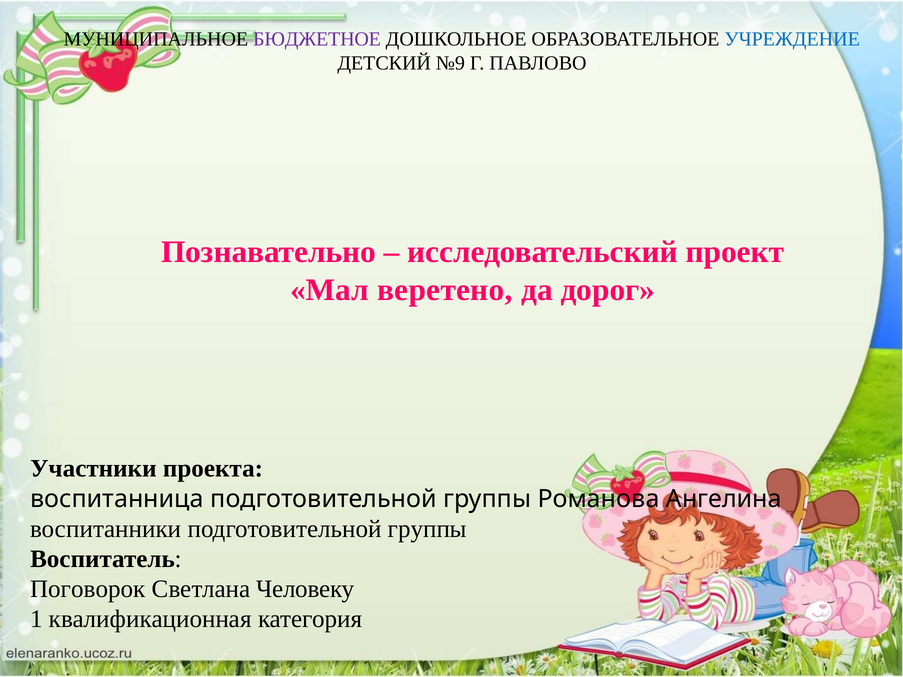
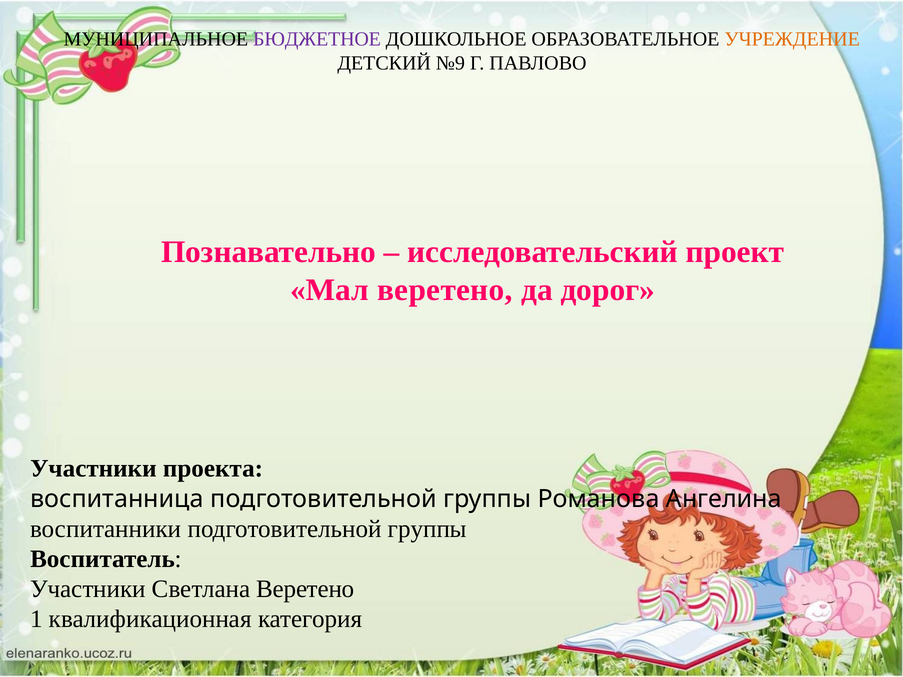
УЧРЕЖДЕНИЕ colour: blue -> orange
Поговорок at (88, 589): Поговорок -> Участники
Светлана Человеку: Человеку -> Веретено
